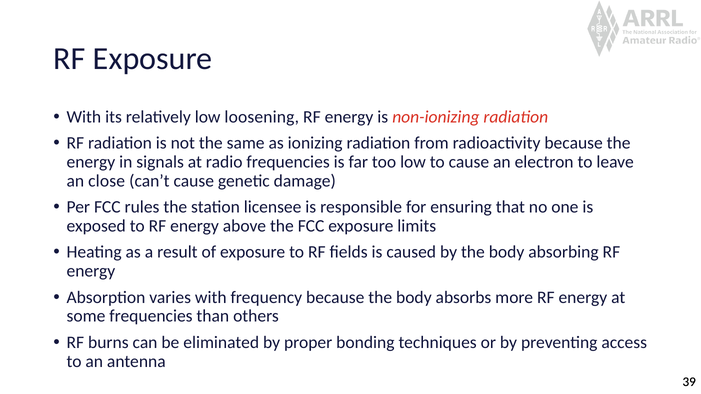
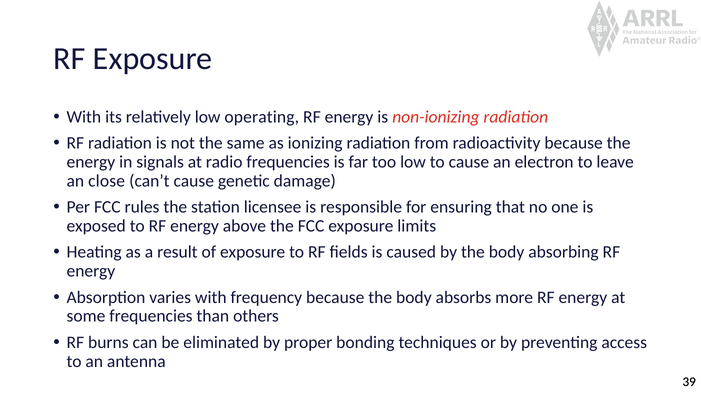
loosening: loosening -> operating
